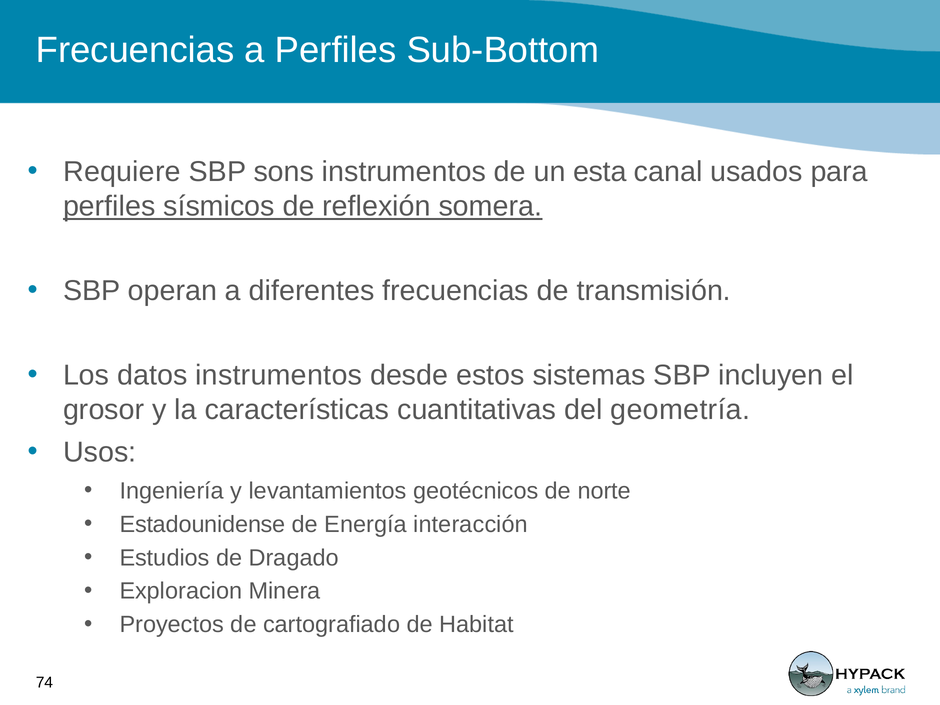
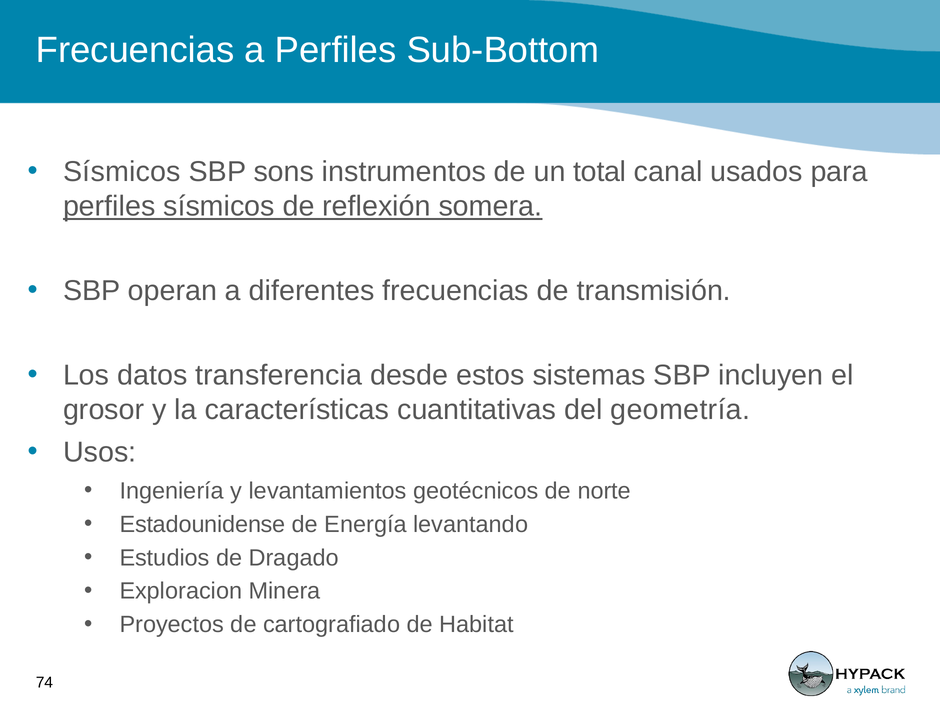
Requiere at (122, 172): Requiere -> Sísmicos
esta: esta -> total
datos instrumentos: instrumentos -> transferencia
interacción: interacción -> levantando
